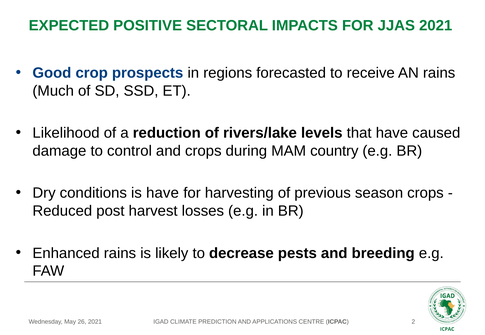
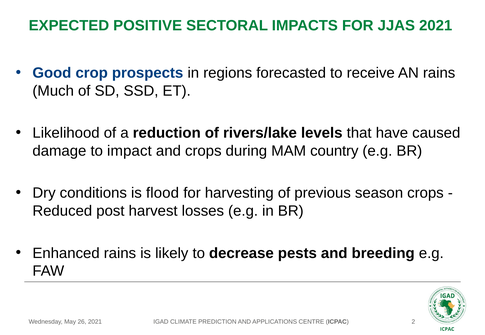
control: control -> impact
is have: have -> flood
